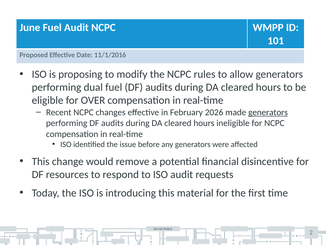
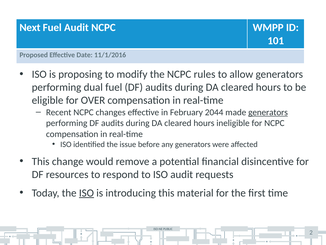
June: June -> Next
2026: 2026 -> 2044
ISO at (86, 193) underline: none -> present
